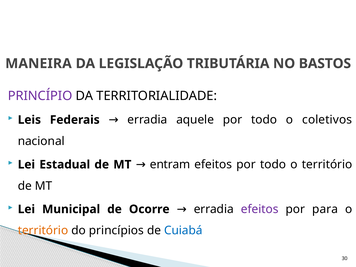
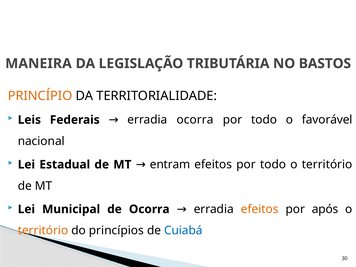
PRINCÍPIO colour: purple -> orange
erradia aquele: aquele -> ocorra
coletivos: coletivos -> favorável
de Ocorre: Ocorre -> Ocorra
efeitos at (260, 209) colour: purple -> orange
para: para -> após
